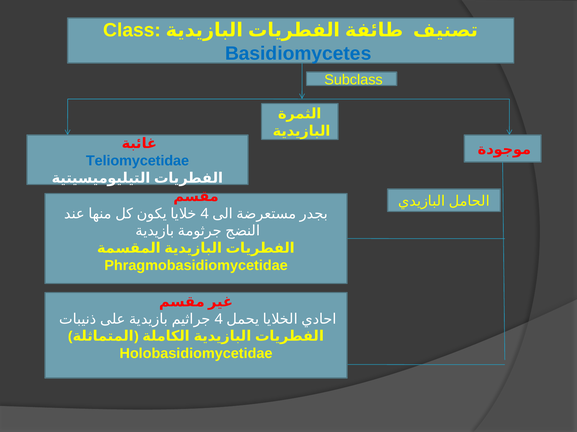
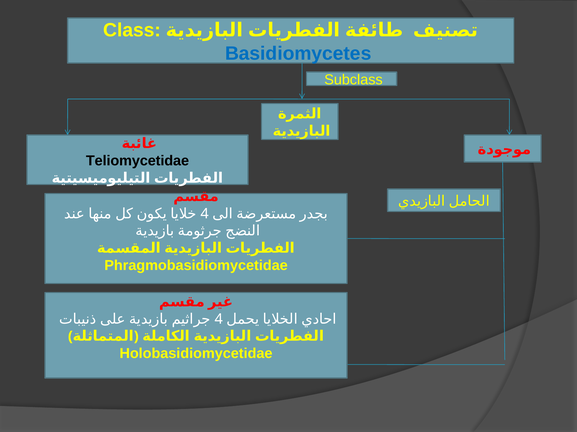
Teliomycetidae colour: blue -> black
